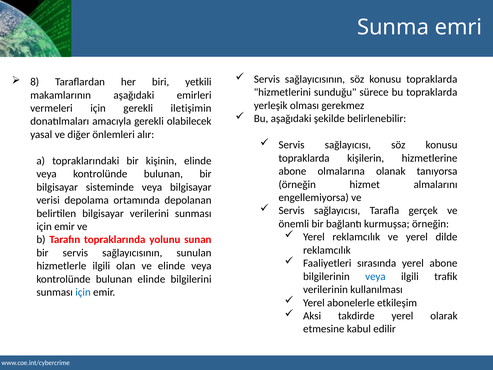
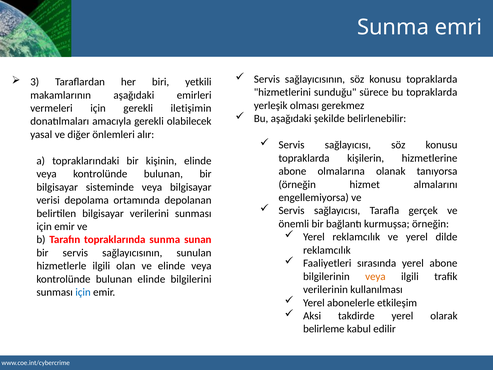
8: 8 -> 3
topraklarında yolunu: yolunu -> sunma
veya at (375, 276) colour: blue -> orange
etmesine: etmesine -> belirleme
